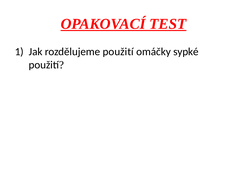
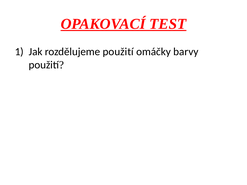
sypké: sypké -> barvy
